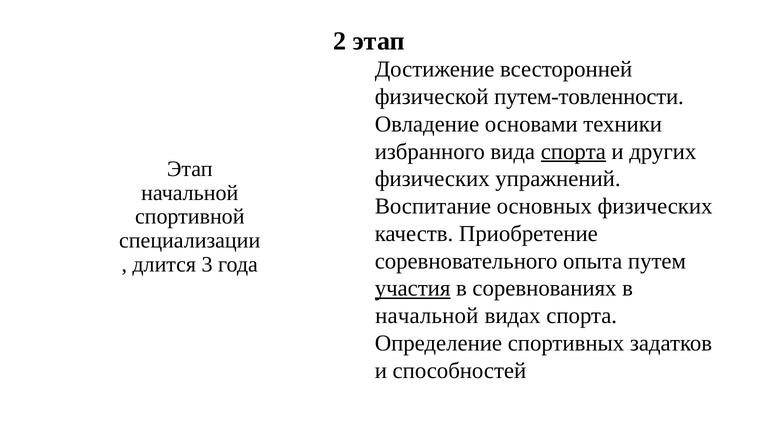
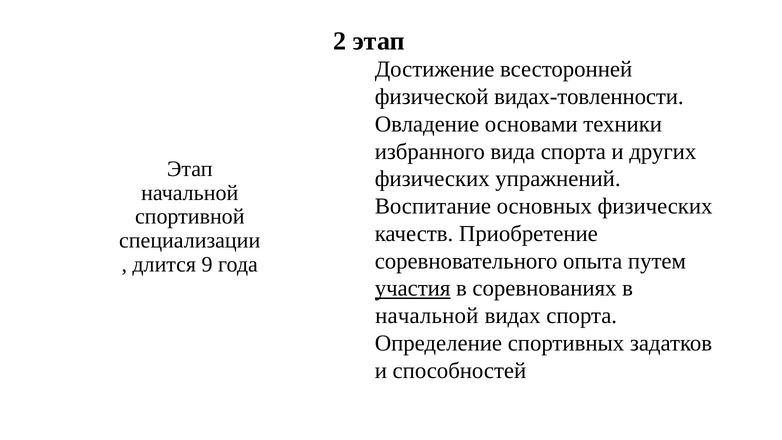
путем-товленности: путем-товленности -> видах-товленности
спорта at (573, 151) underline: present -> none
3: 3 -> 9
